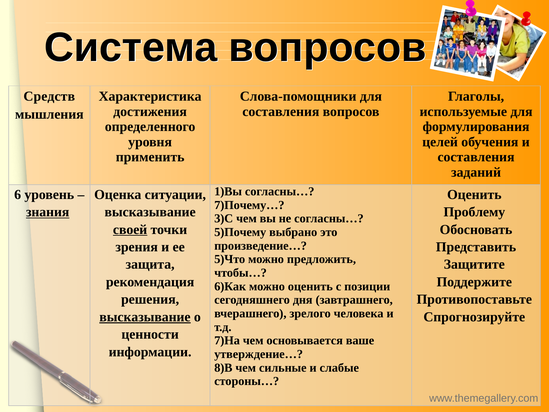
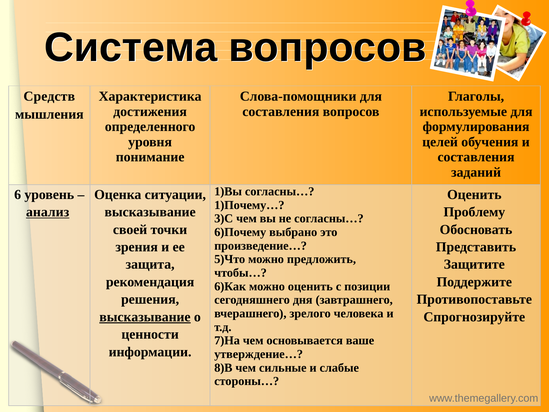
применить: применить -> понимание
7)Почему…: 7)Почему… -> 1)Почему…
знания: знания -> анализ
своей underline: present -> none
5)Почему: 5)Почему -> 6)Почему
